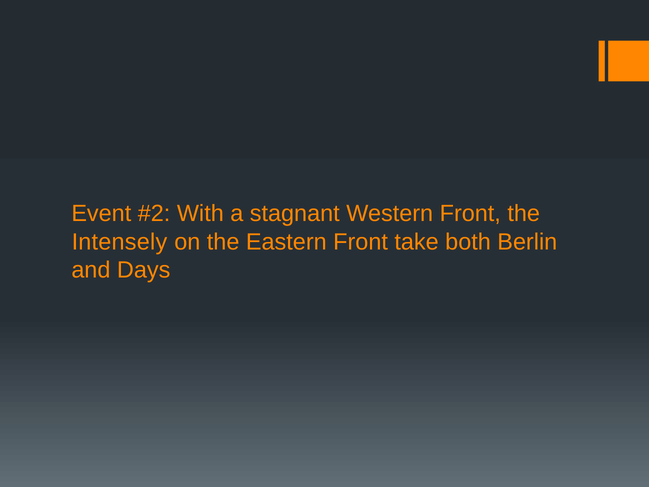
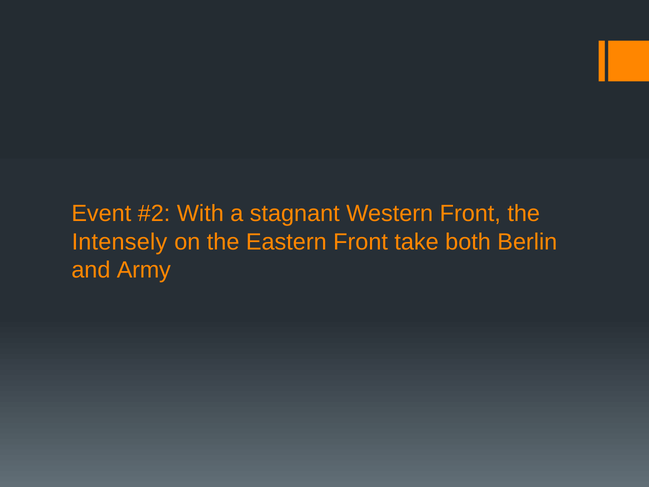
Days: Days -> Army
